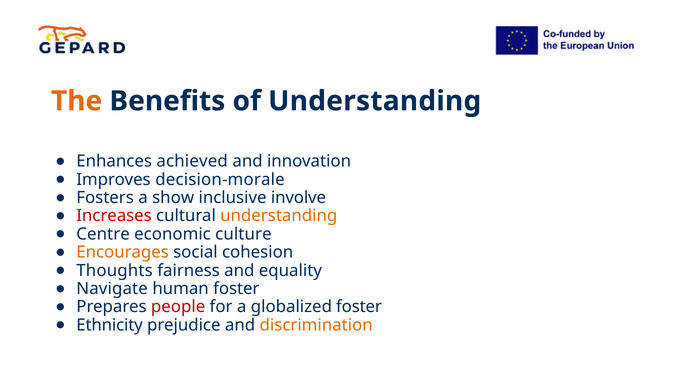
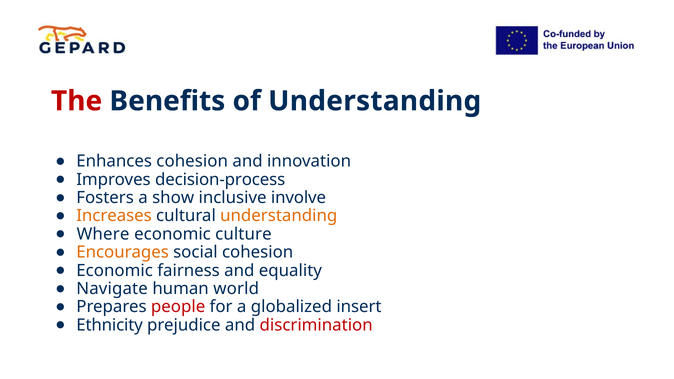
The colour: orange -> red
Enhances achieved: achieved -> cohesion
decision-morale: decision-morale -> decision-process
Increases colour: red -> orange
Centre: Centre -> Where
Thoughts at (115, 271): Thoughts -> Economic
human foster: foster -> world
globalized foster: foster -> insert
discrimination colour: orange -> red
